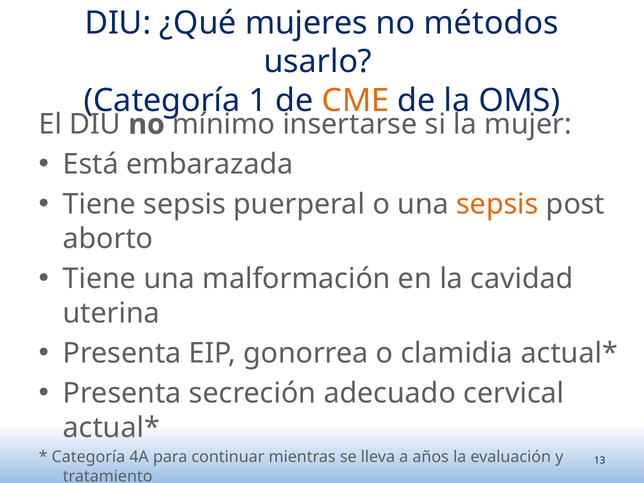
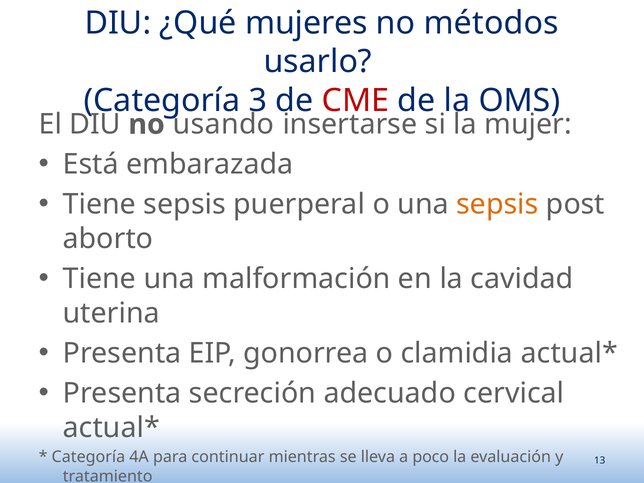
1: 1 -> 3
CME colour: orange -> red
mínimo: mínimo -> usando
años: años -> poco
